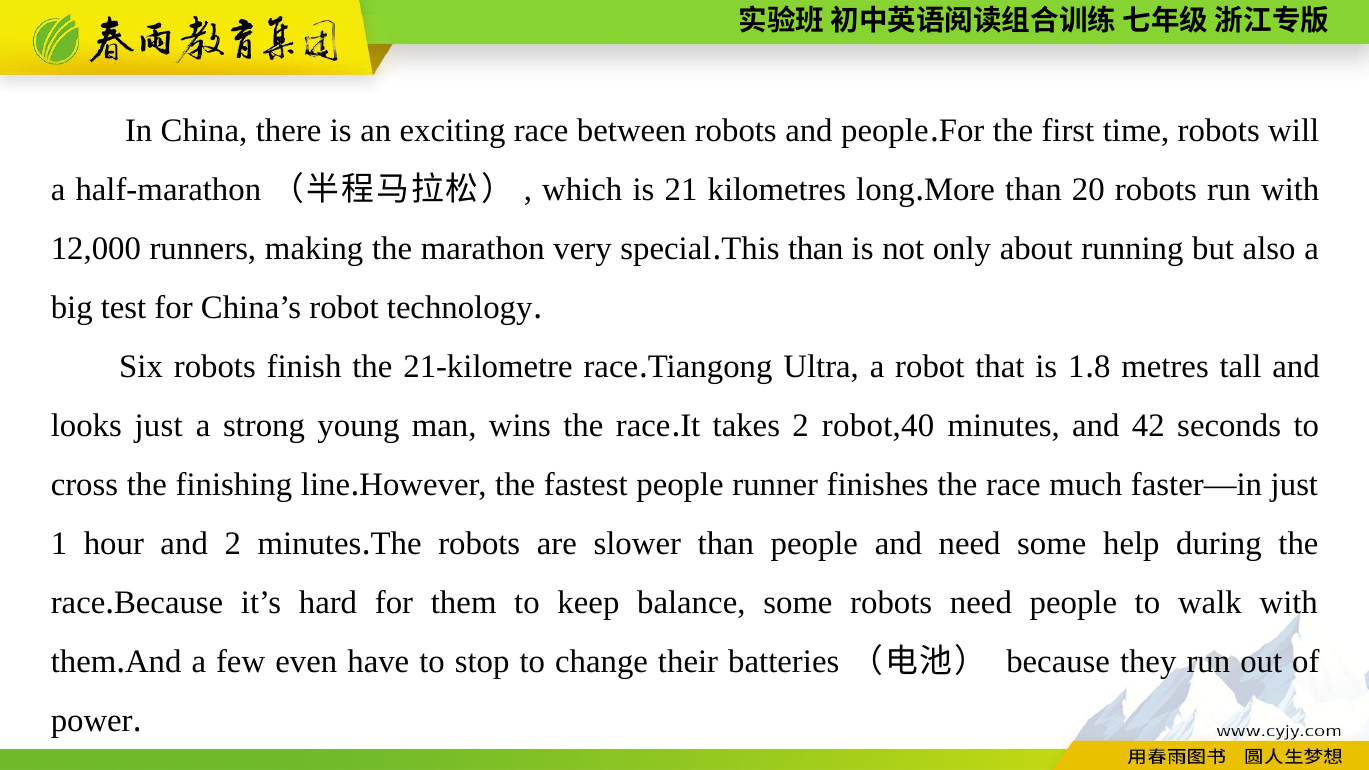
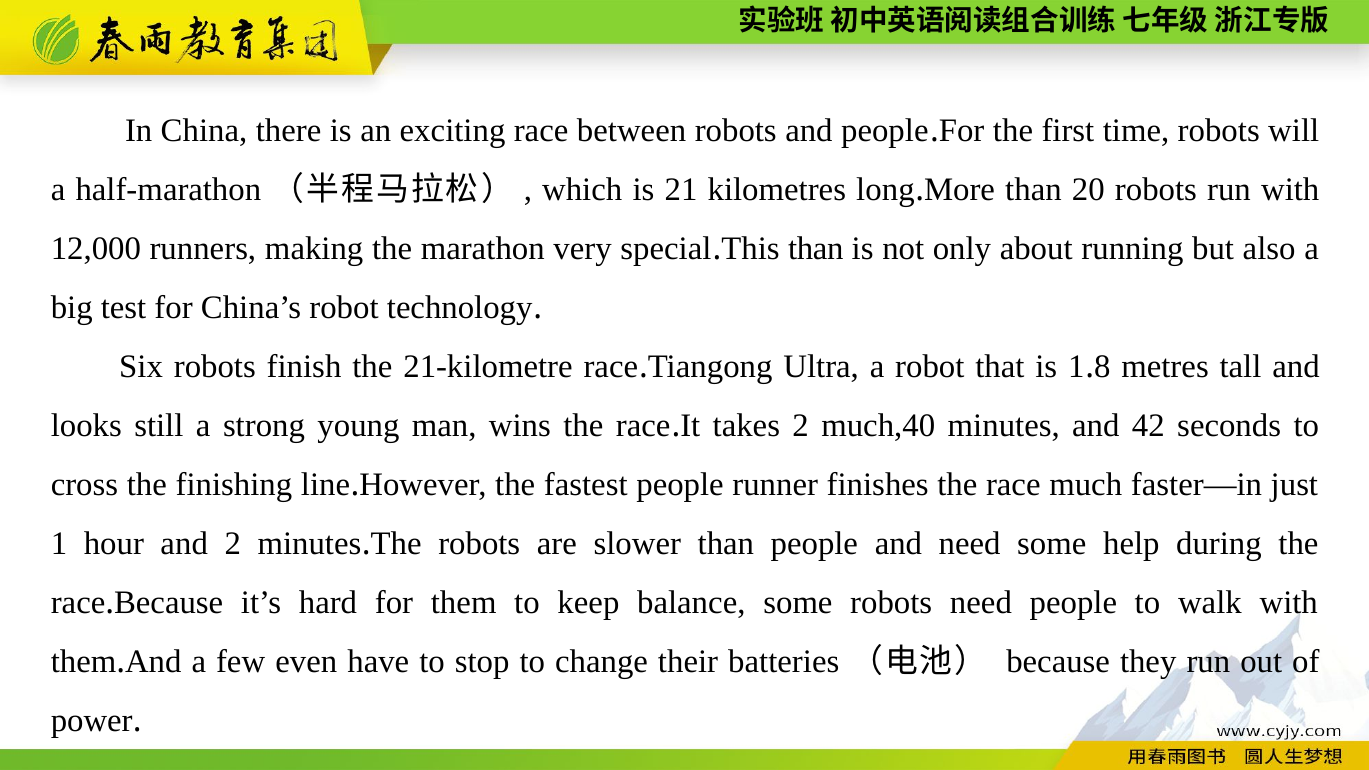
looks just: just -> still
robot,40: robot,40 -> much,40
